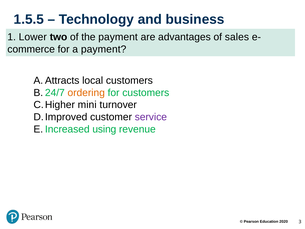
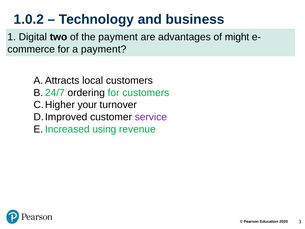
1.5.5: 1.5.5 -> 1.0.2
Lower: Lower -> Digital
sales: sales -> might
ordering colour: orange -> black
mini: mini -> your
